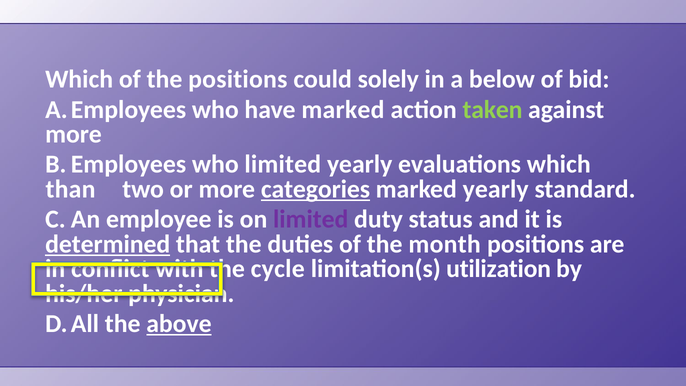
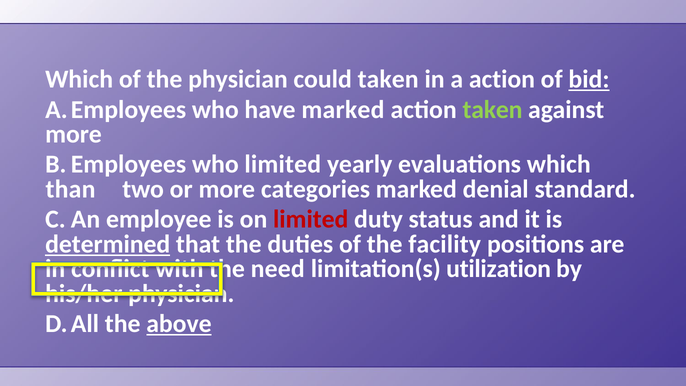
the positions: positions -> physician
could solely: solely -> taken
a below: below -> action
bid underline: none -> present
categories underline: present -> none
marked yearly: yearly -> denial
limited at (311, 219) colour: purple -> red
month: month -> facility
cycle: cycle -> need
